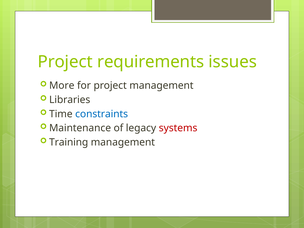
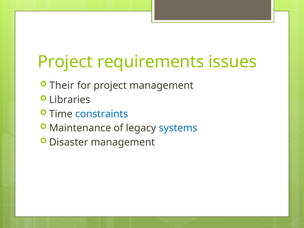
More: More -> Their
systems colour: red -> blue
Training: Training -> Disaster
